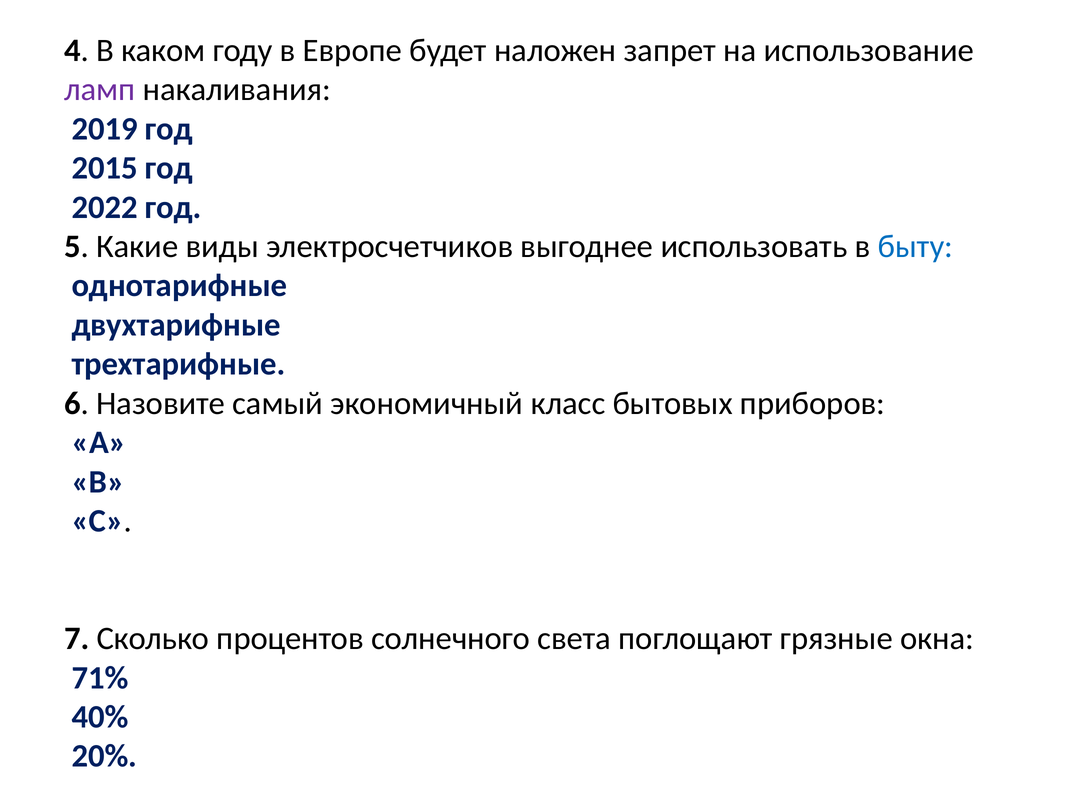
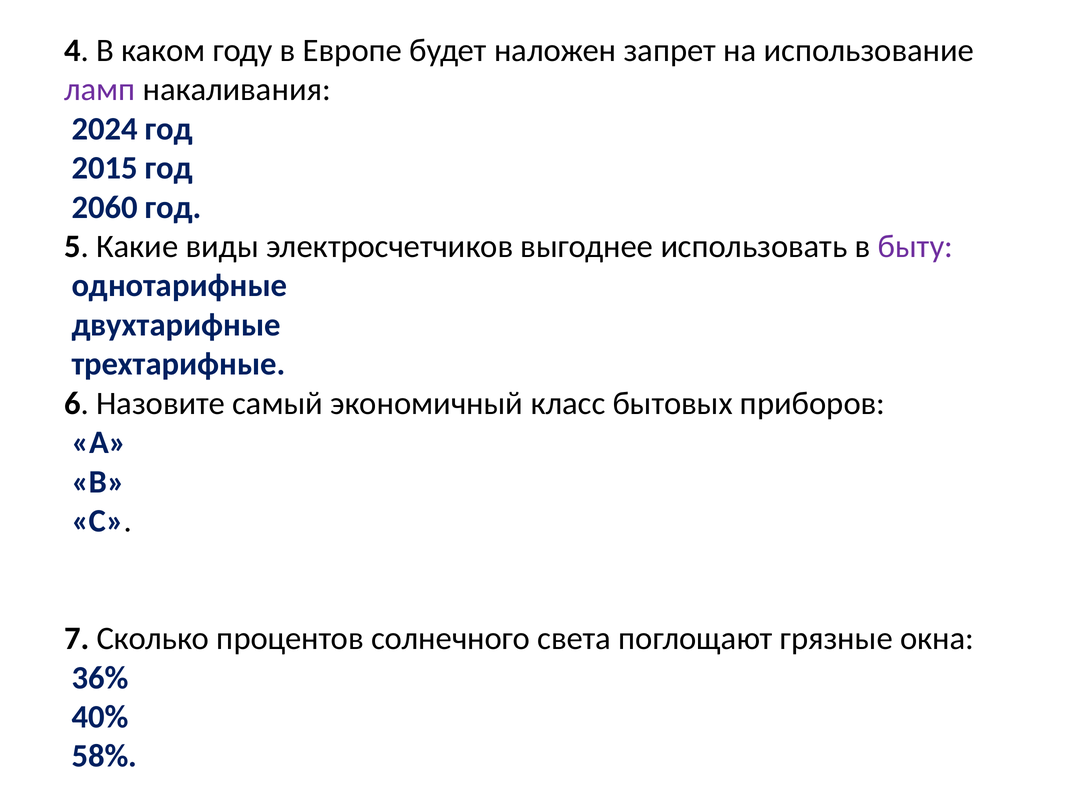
2019: 2019 -> 2024
2022: 2022 -> 2060
быту colour: blue -> purple
71%: 71% -> 36%
20%: 20% -> 58%
